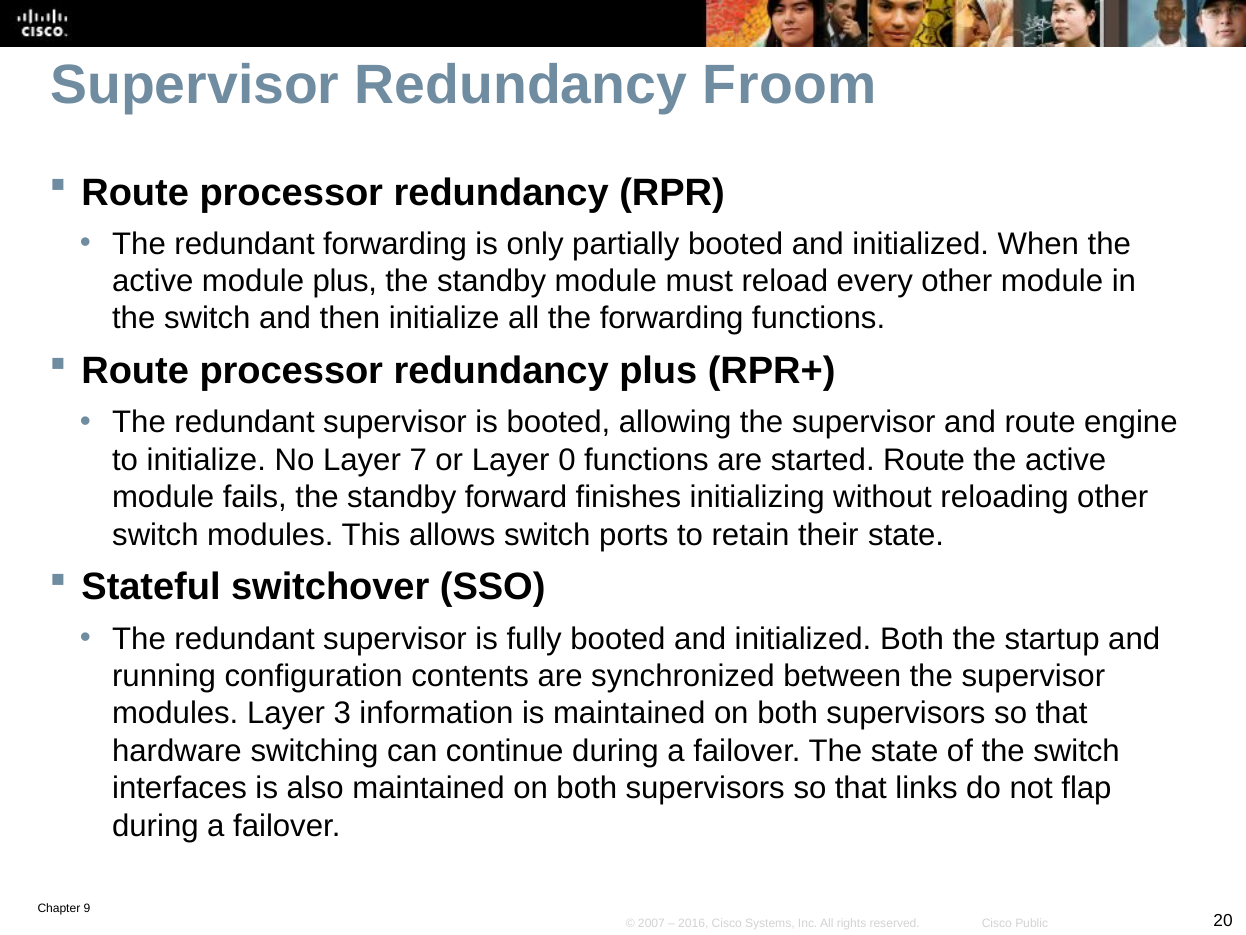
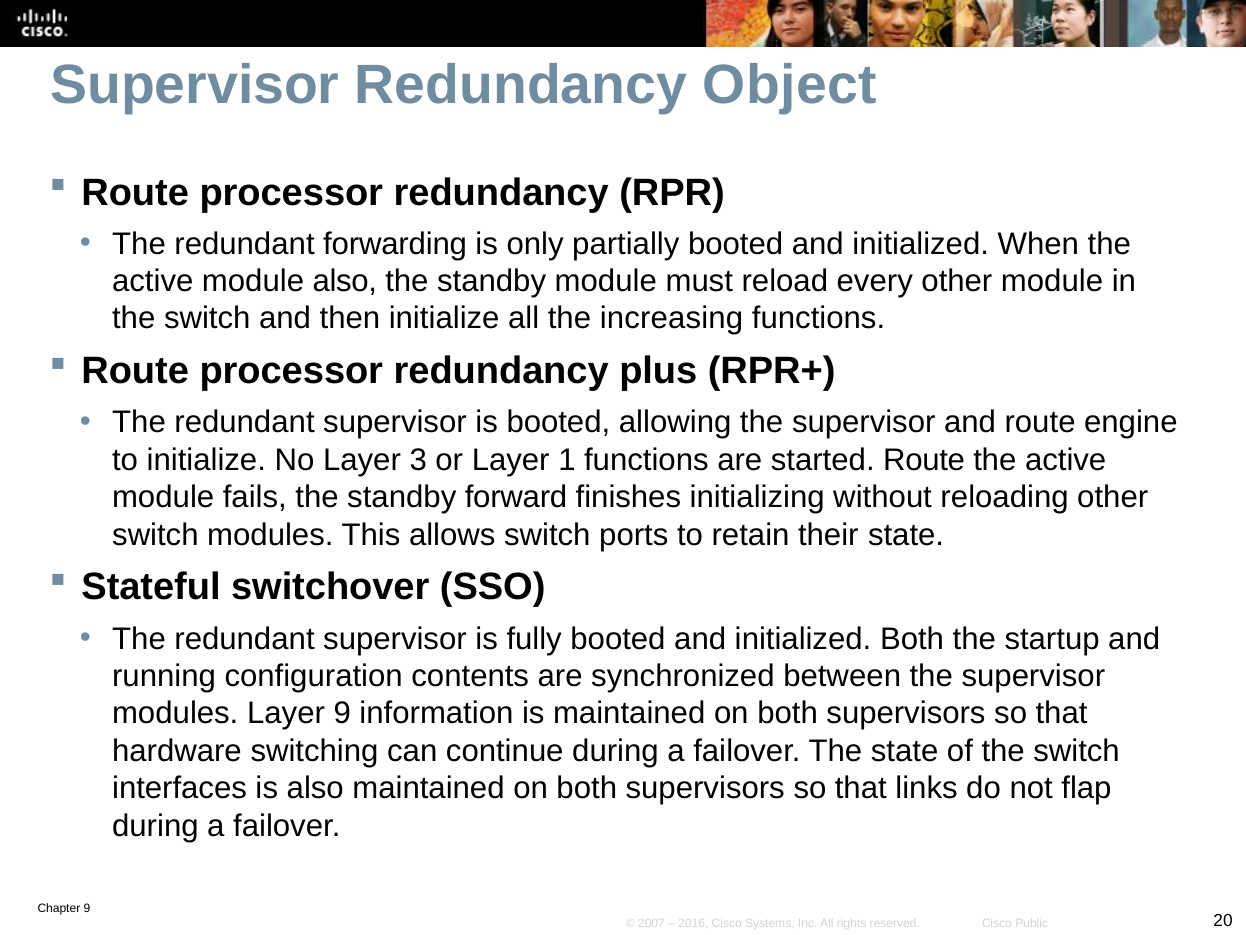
Froom: Froom -> Object
module plus: plus -> also
the forwarding: forwarding -> increasing
7: 7 -> 3
0: 0 -> 1
Layer 3: 3 -> 9
